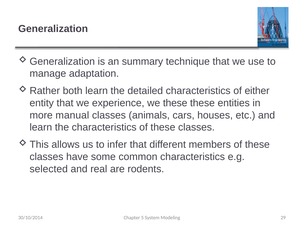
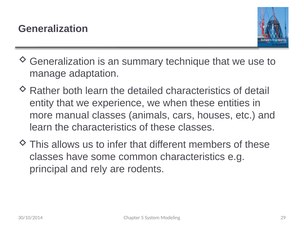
either: either -> detail
we these: these -> when
selected: selected -> principal
real: real -> rely
